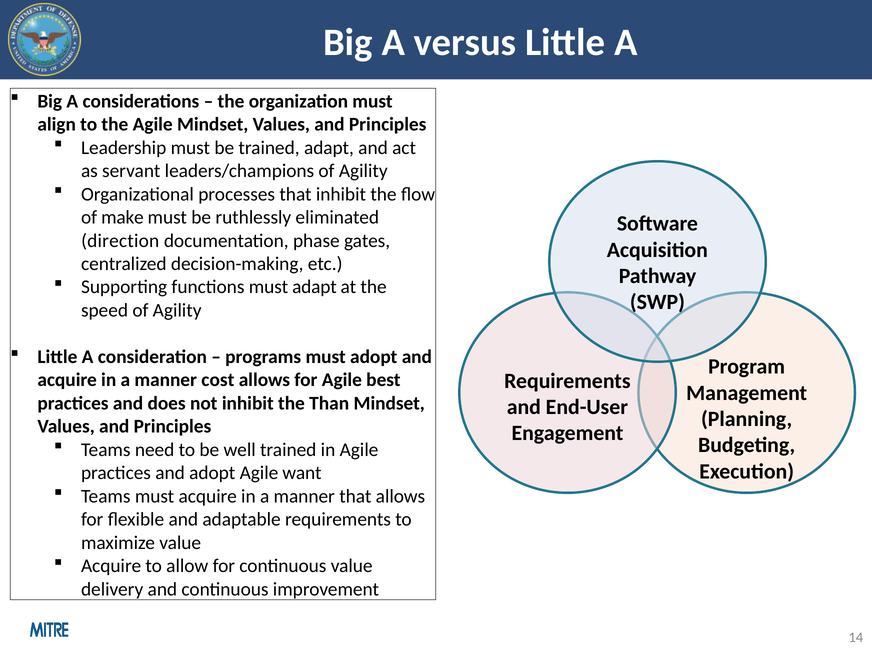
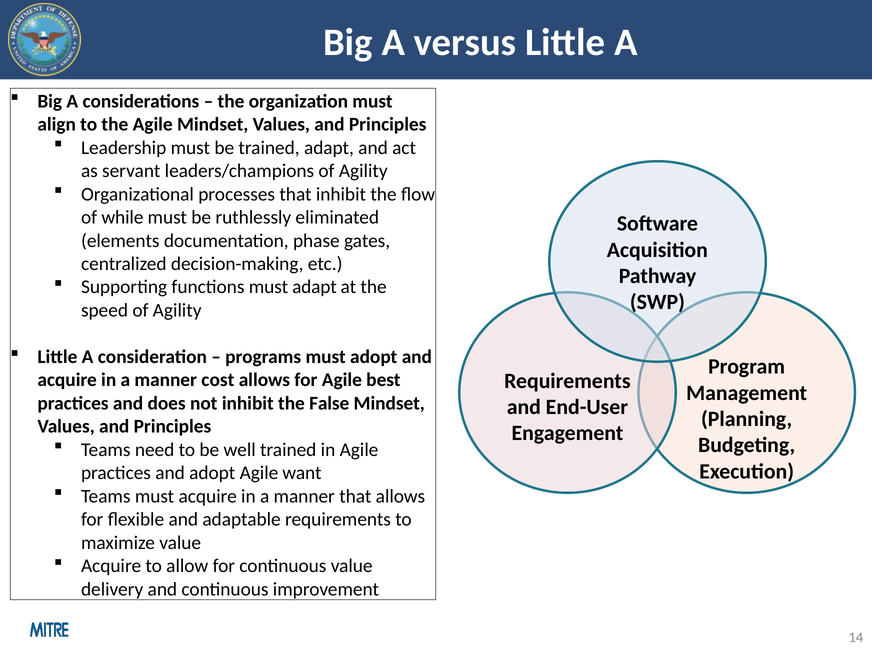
make: make -> while
direction: direction -> elements
Than: Than -> False
